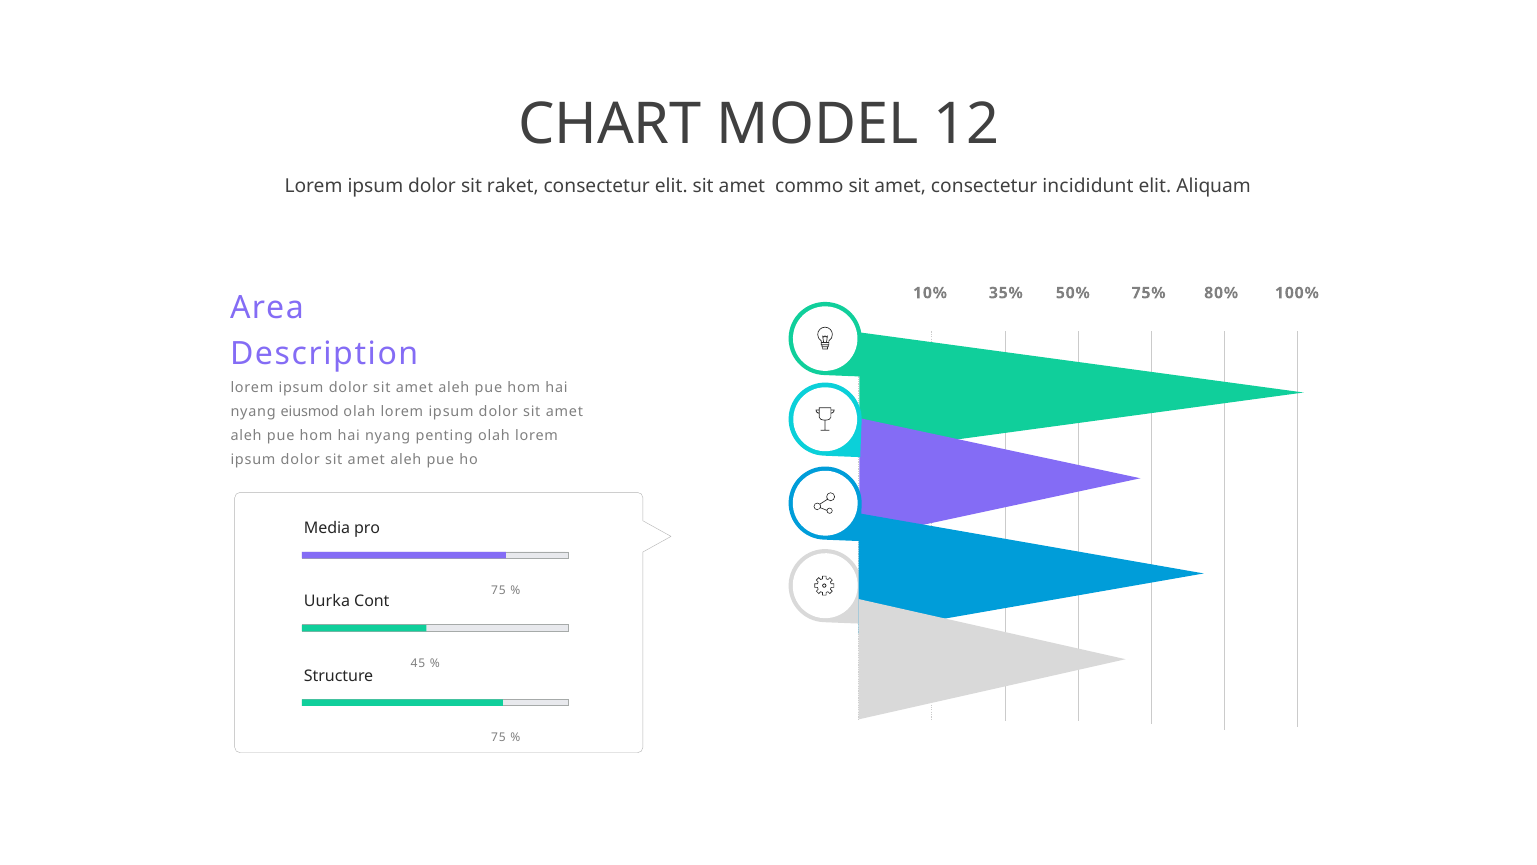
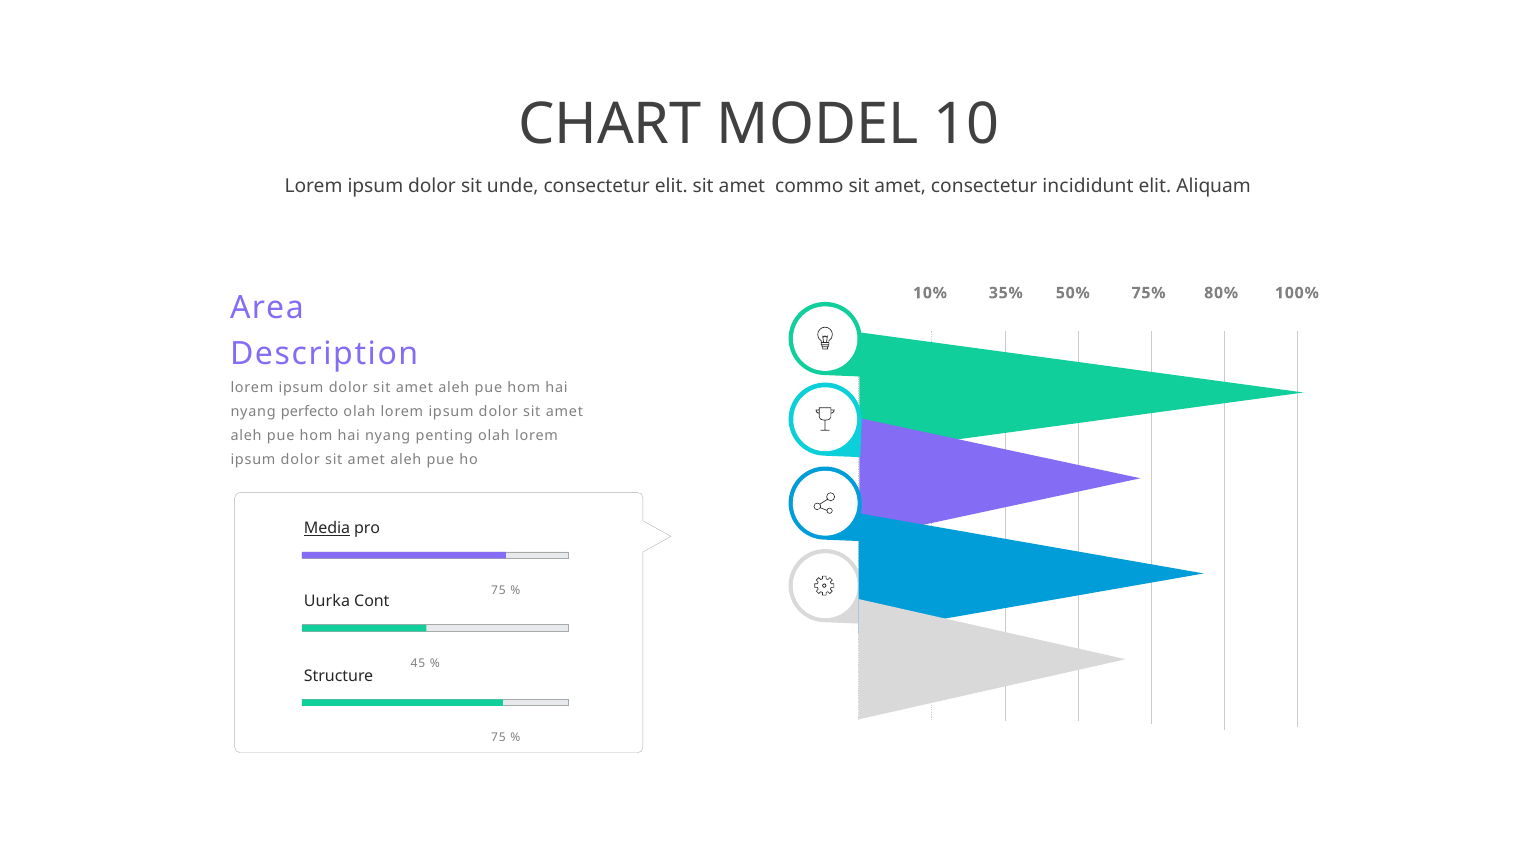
12: 12 -> 10
raket: raket -> unde
eiusmod: eiusmod -> perfecto
Media underline: none -> present
